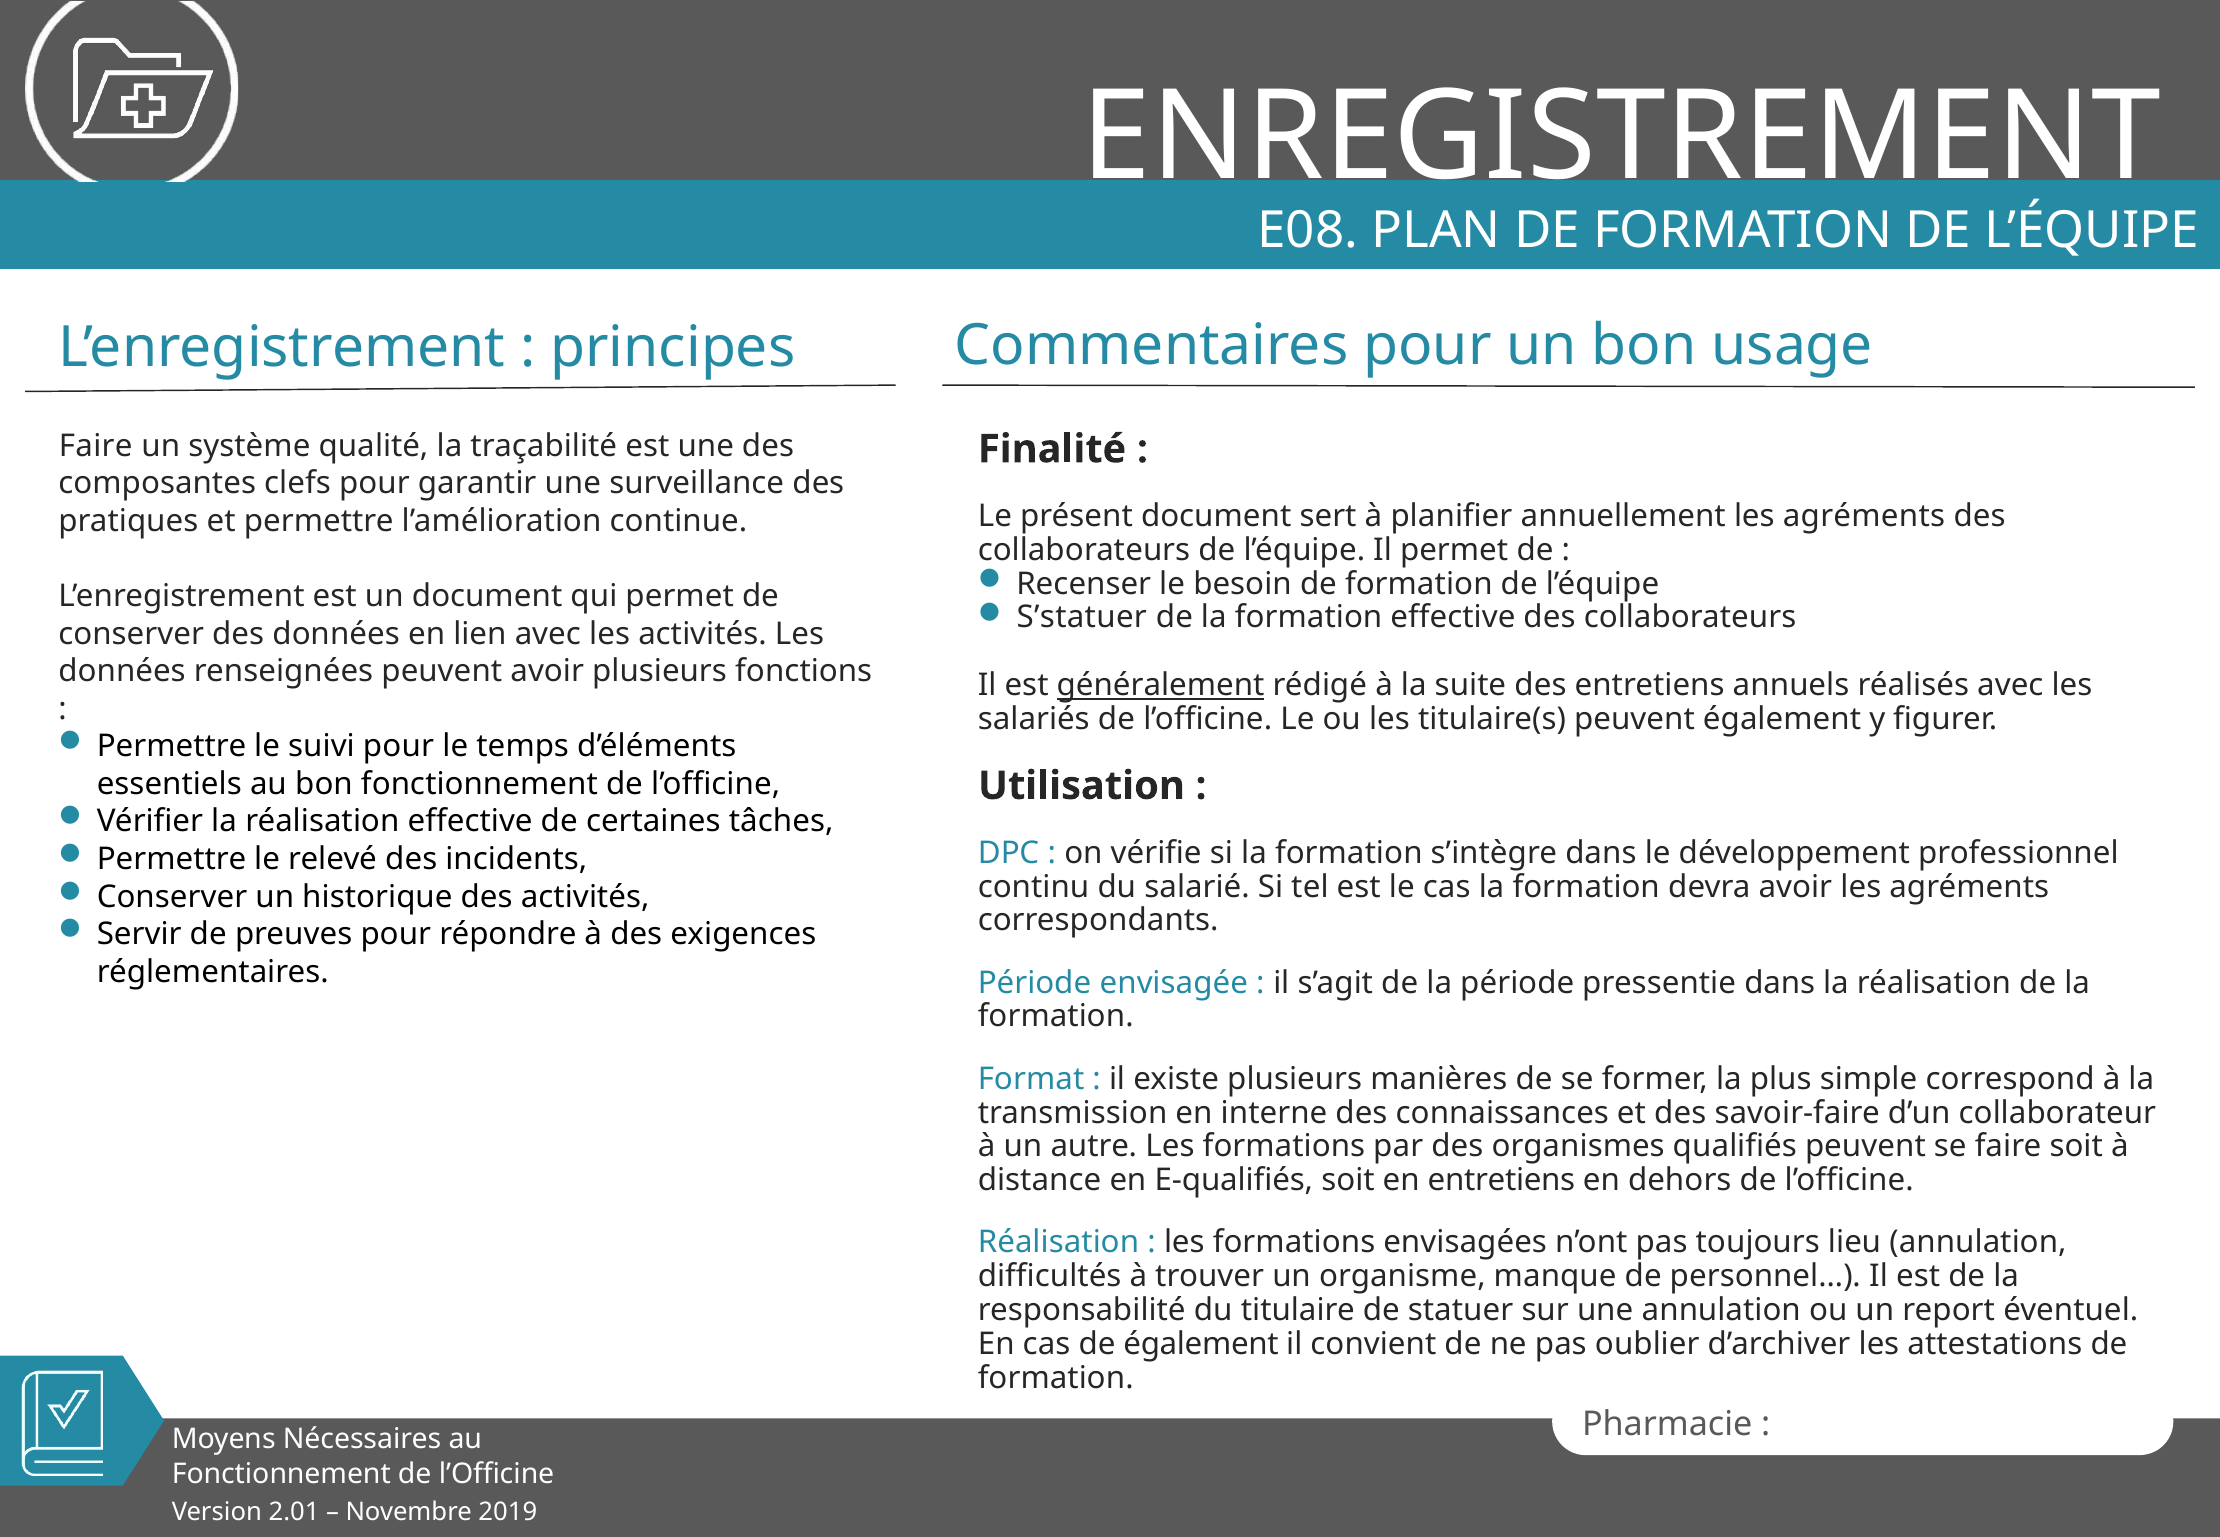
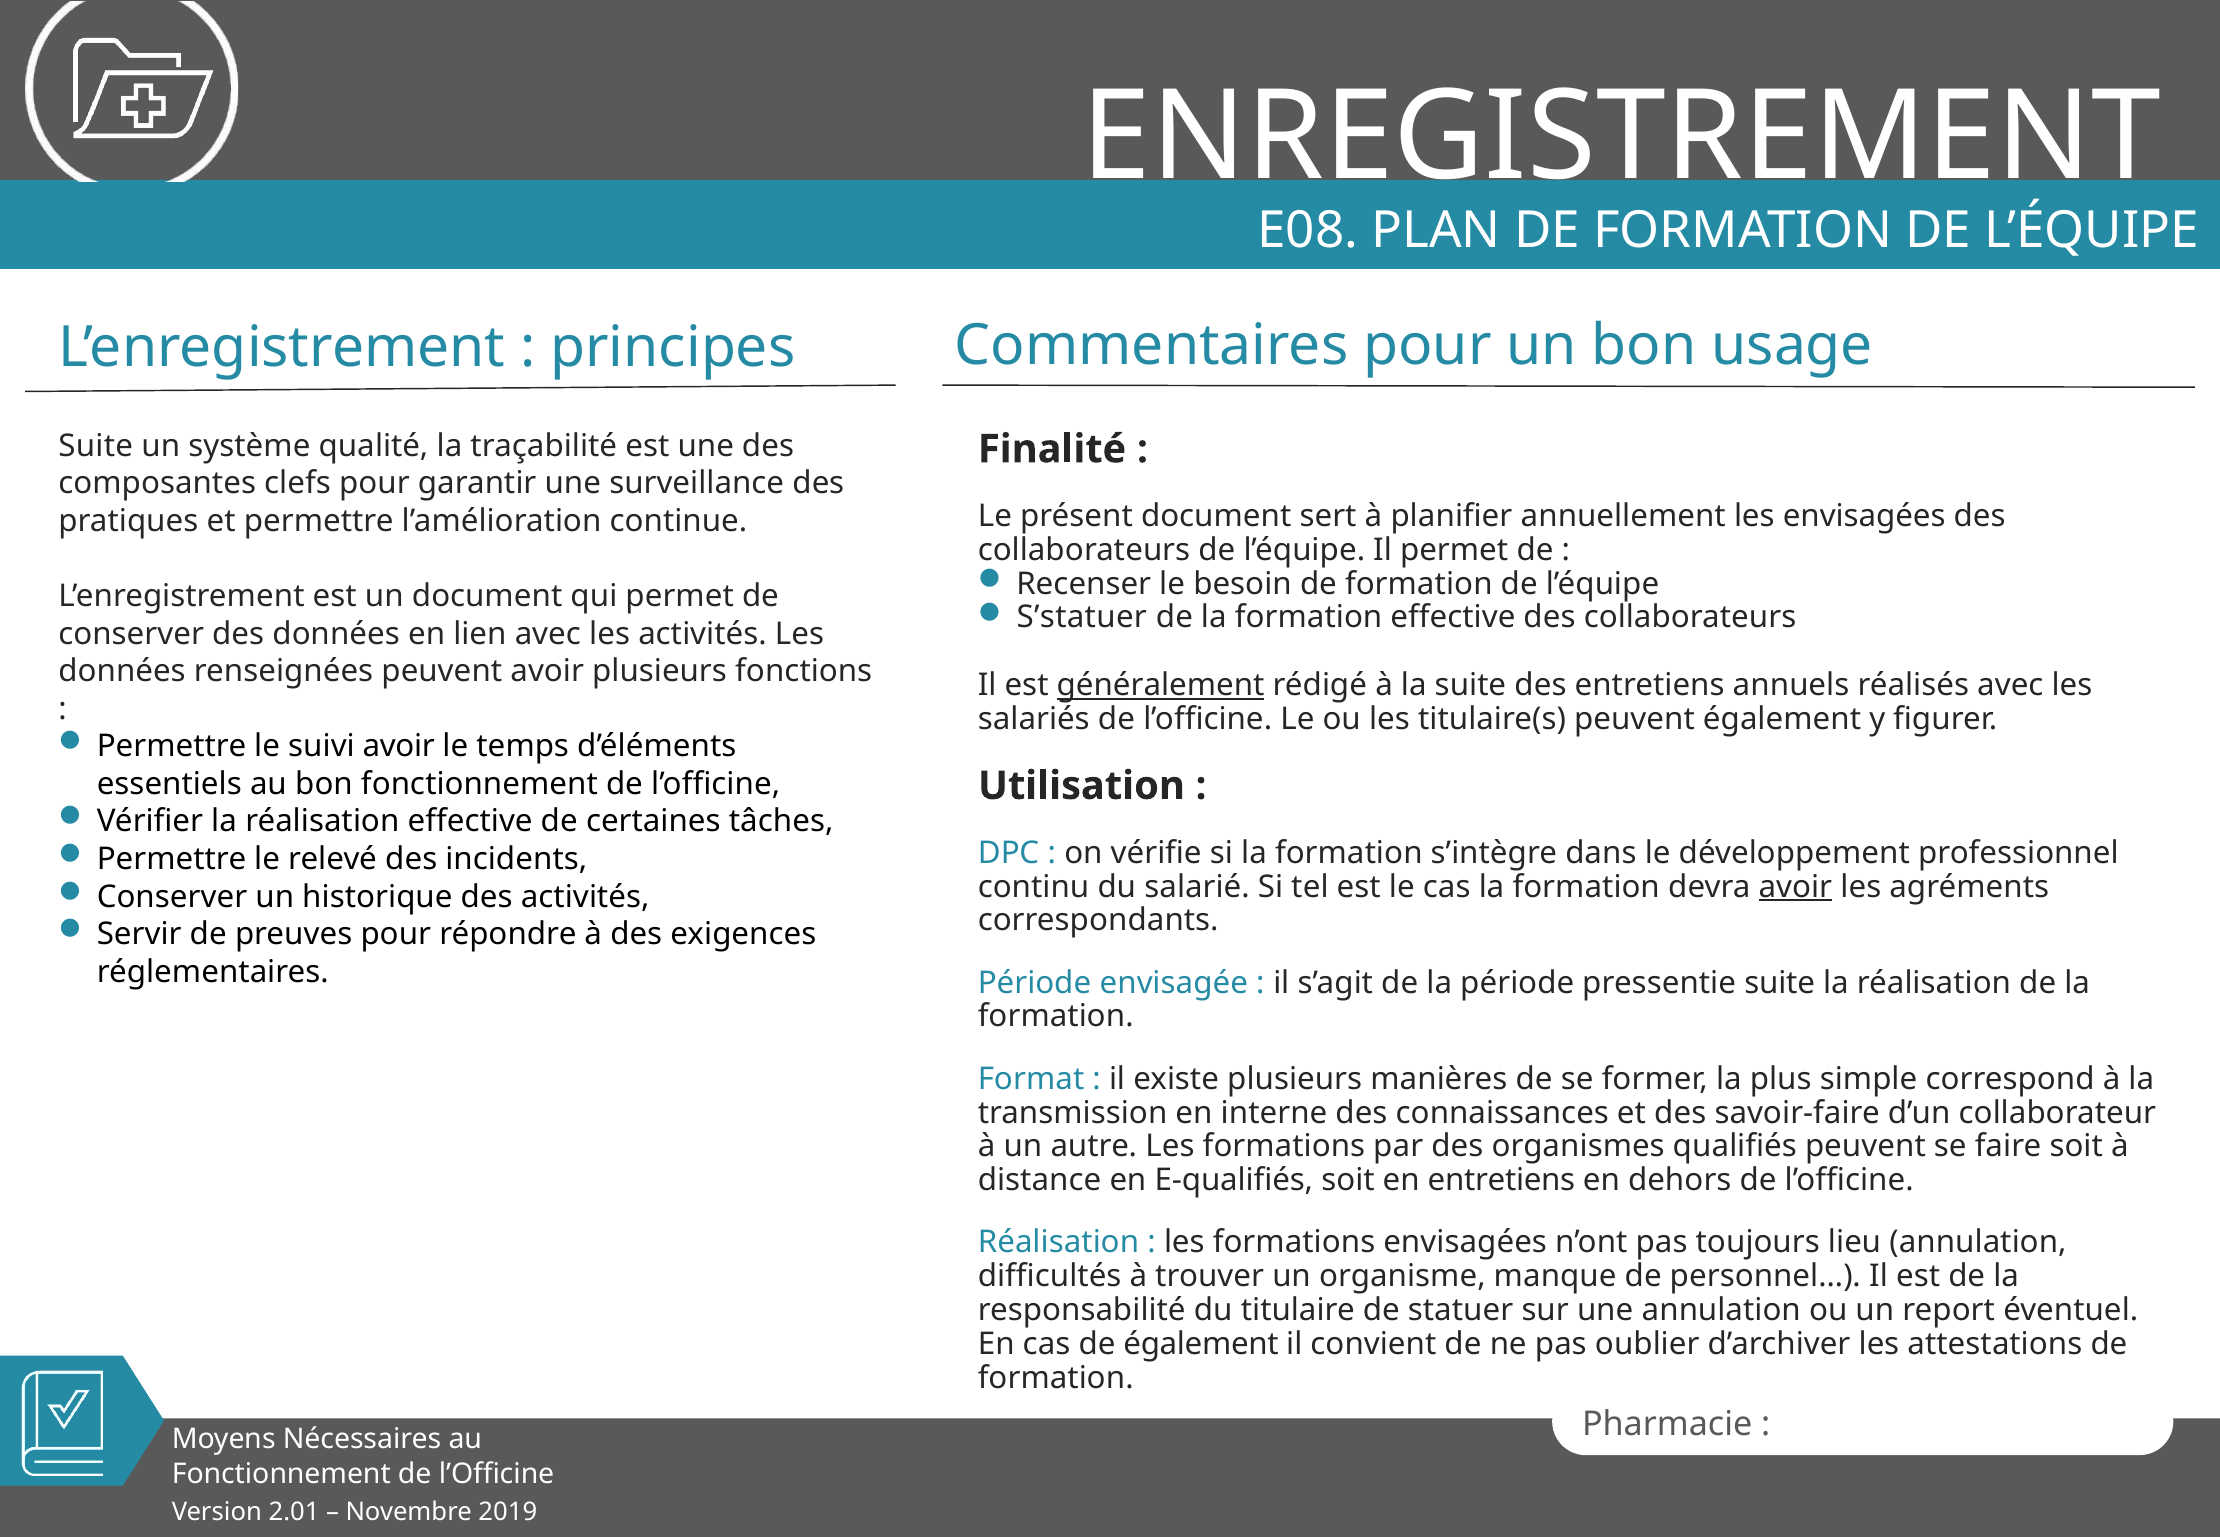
Faire at (96, 446): Faire -> Suite
annuellement les agréments: agréments -> envisagées
pour at (398, 746): pour -> avoir
avoir at (1795, 887) underline: none -> present
pressentie dans: dans -> suite
